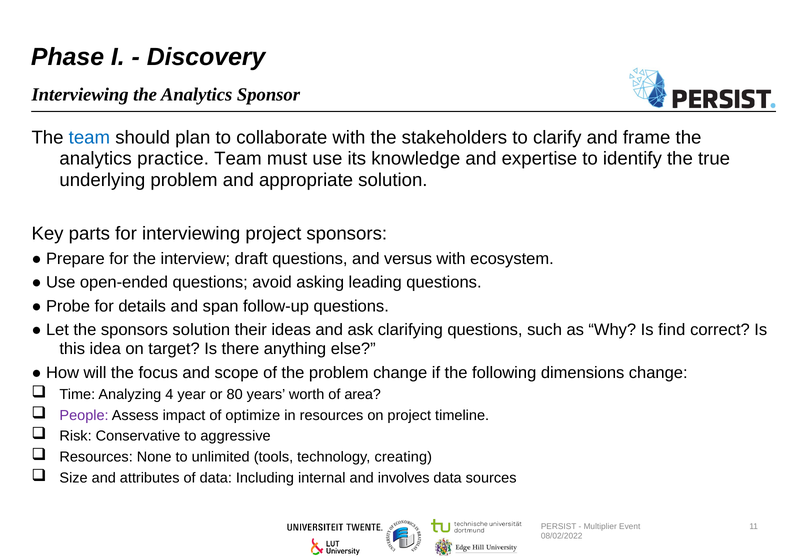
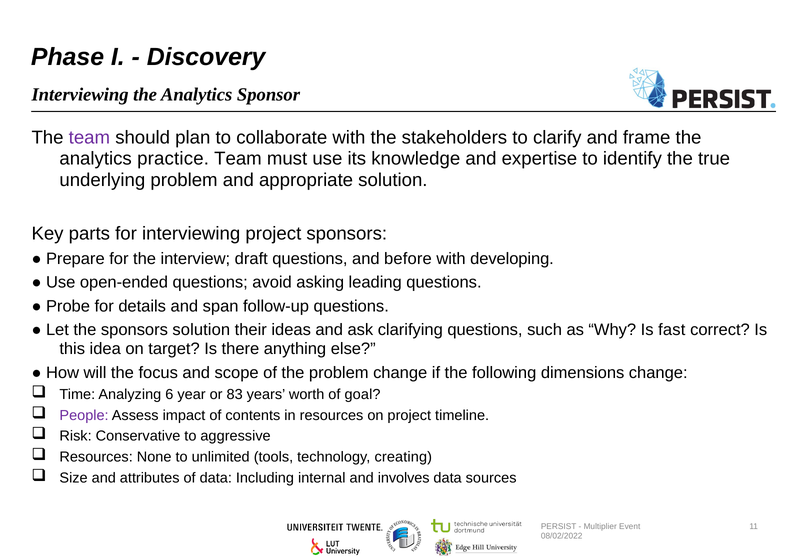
team at (89, 138) colour: blue -> purple
versus: versus -> before
ecosystem: ecosystem -> developing
find: find -> fast
4: 4 -> 6
80: 80 -> 83
area: area -> goal
optimize: optimize -> contents
